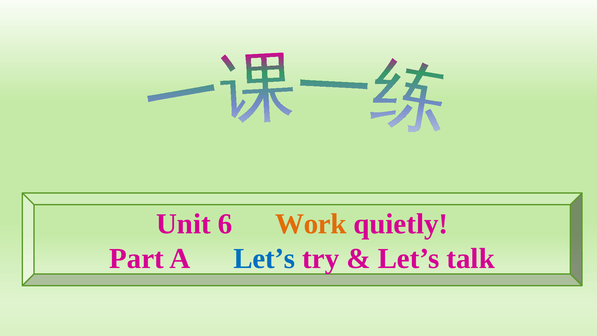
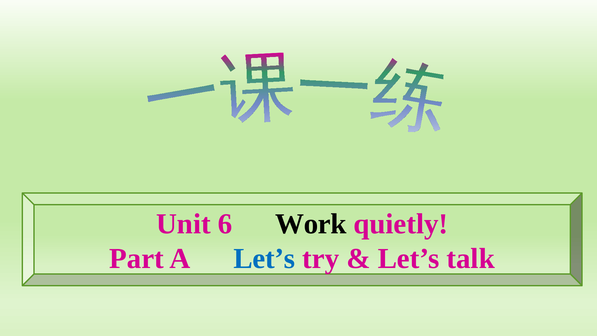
Work colour: orange -> black
